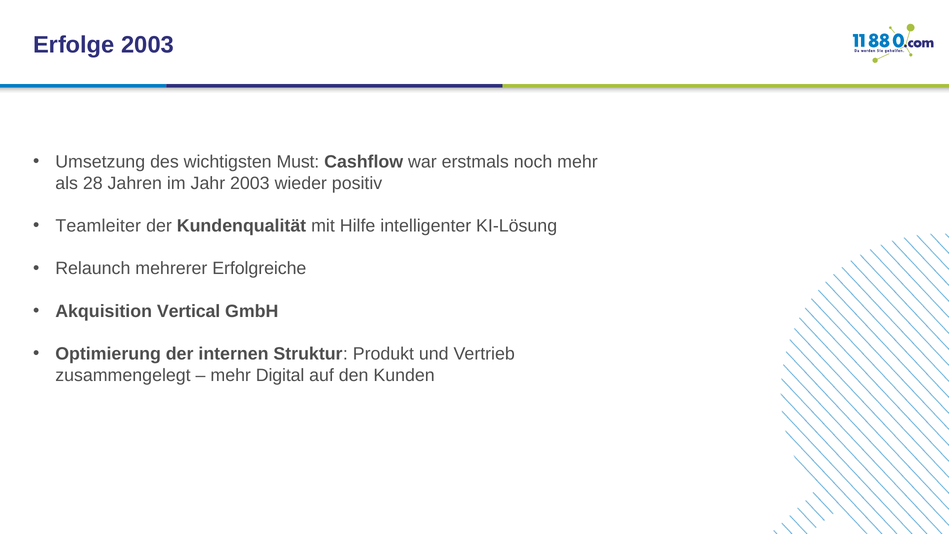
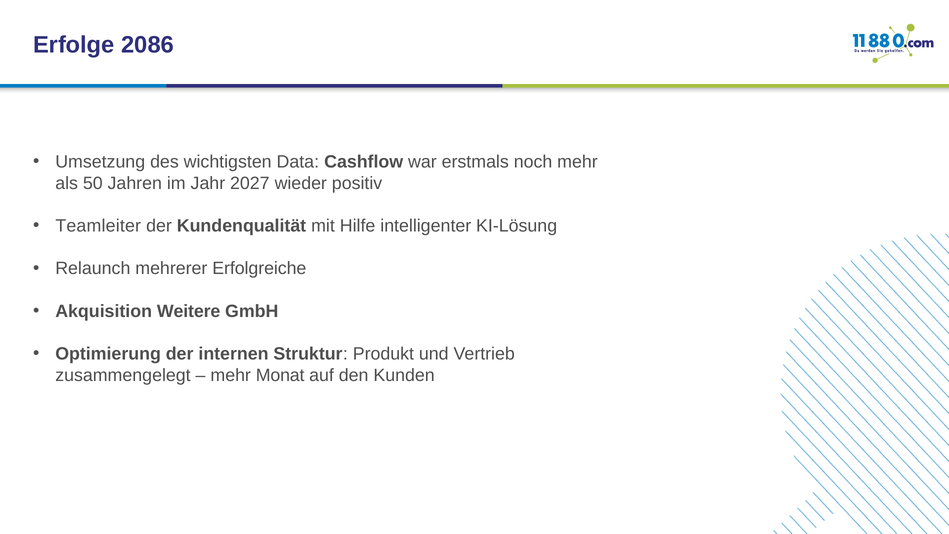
Erfolge 2003: 2003 -> 2086
Must: Must -> Data
28: 28 -> 50
Jahr 2003: 2003 -> 2027
Vertical: Vertical -> Weitere
Digital: Digital -> Monat
